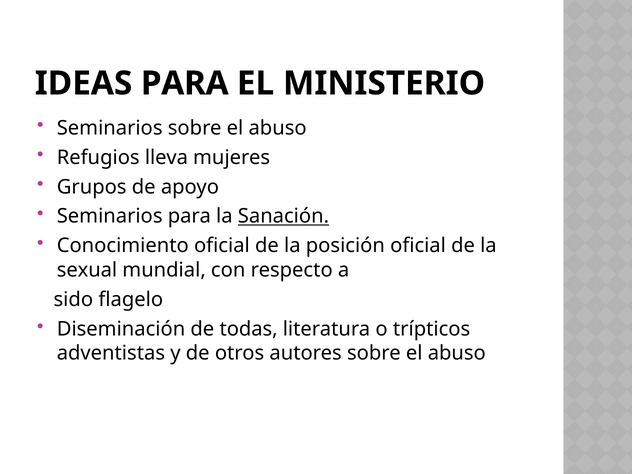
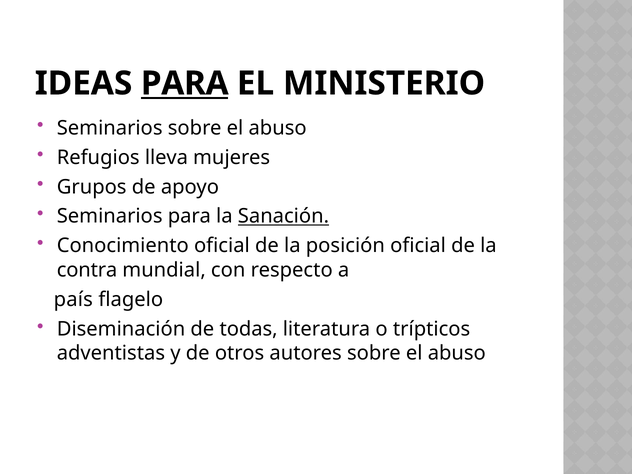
PARA at (185, 83) underline: none -> present
sexual: sexual -> contra
sido: sido -> país
